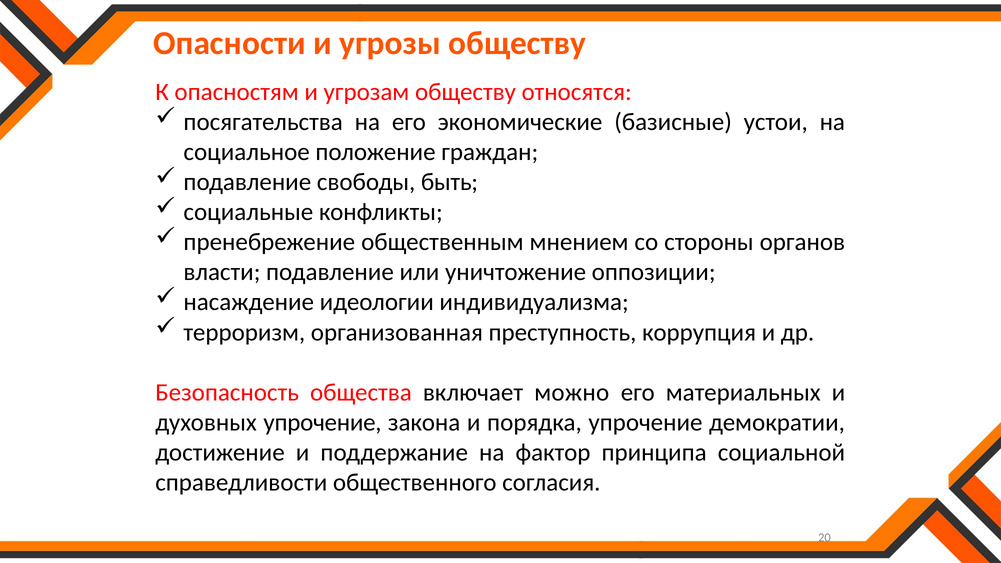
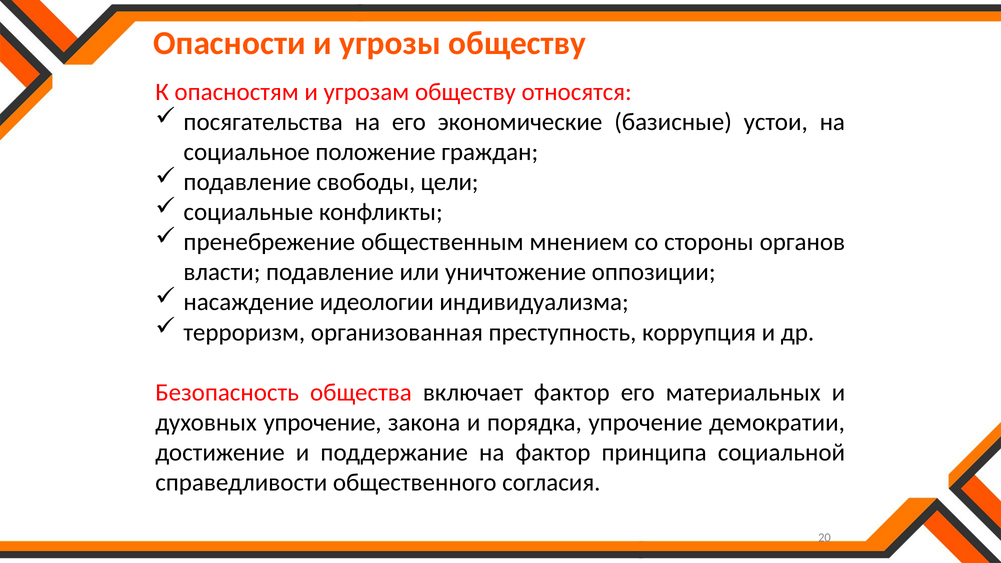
быть: быть -> цели
включает можно: можно -> фактор
